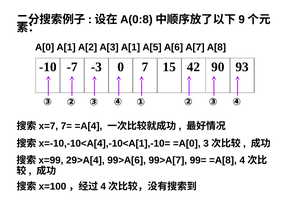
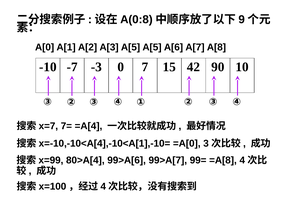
A[3 A[1: A[1 -> A[5
93: 93 -> 10
29>A[4: 29>A[4 -> 80>A[4
